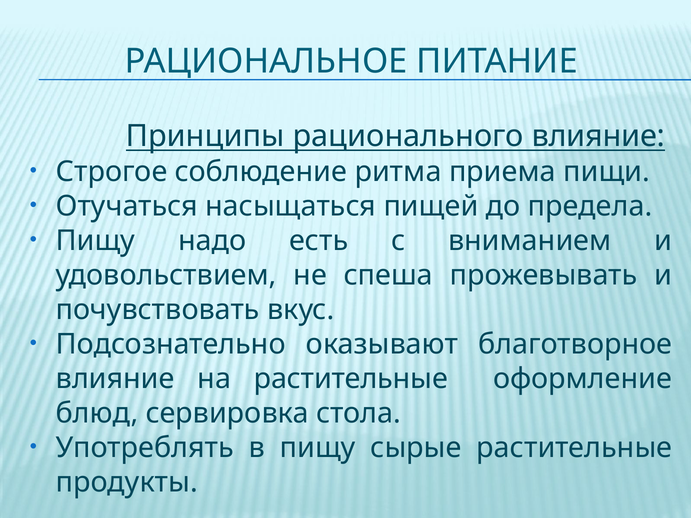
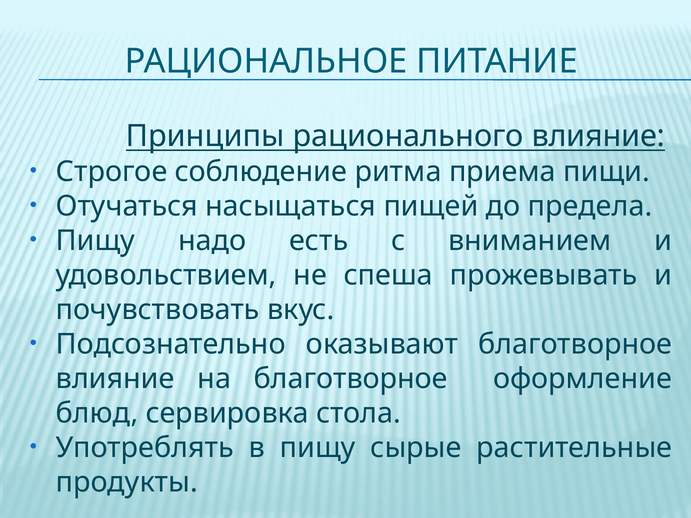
на растительные: растительные -> благотворное
